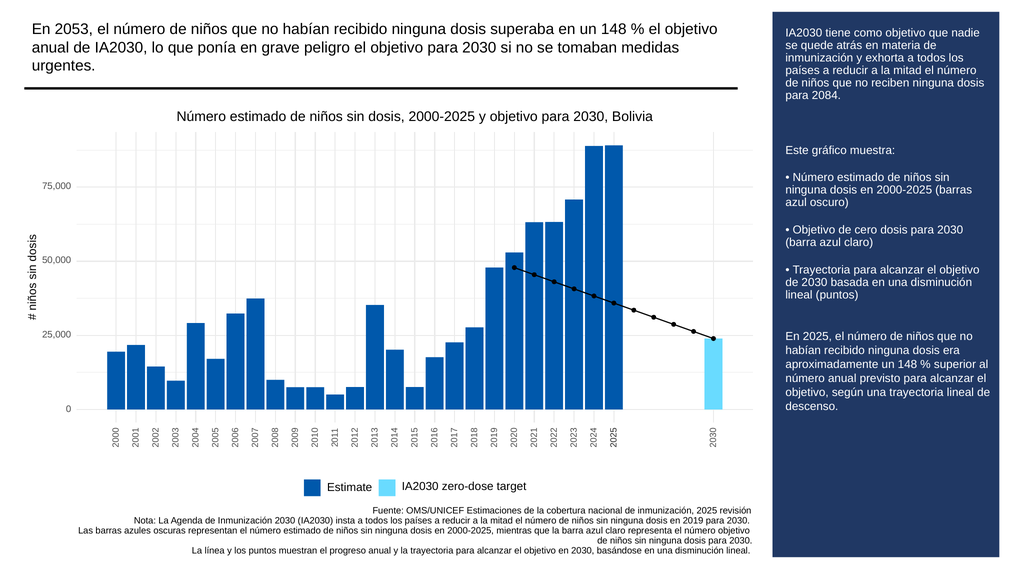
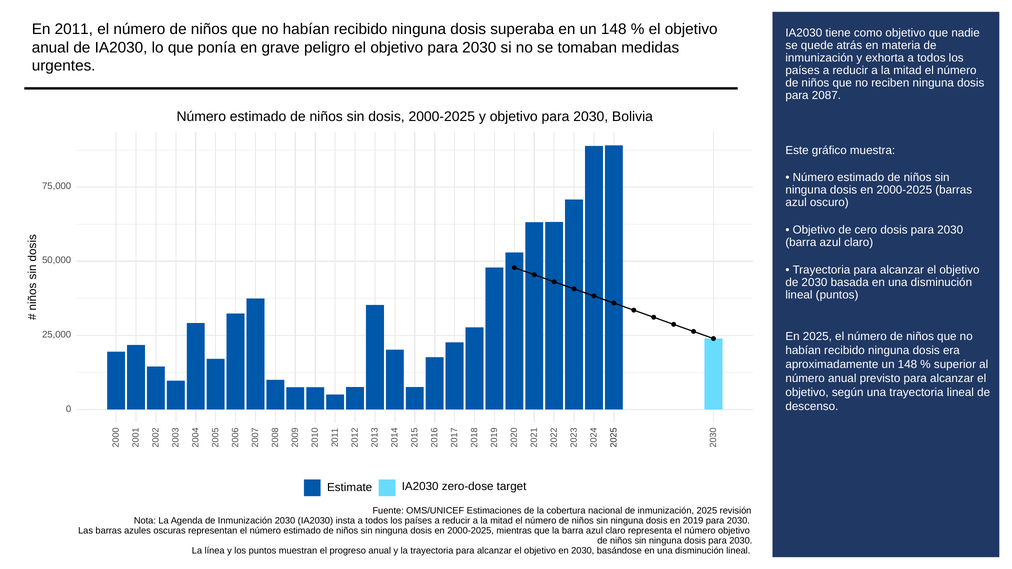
2053: 2053 -> 2011
2084: 2084 -> 2087
